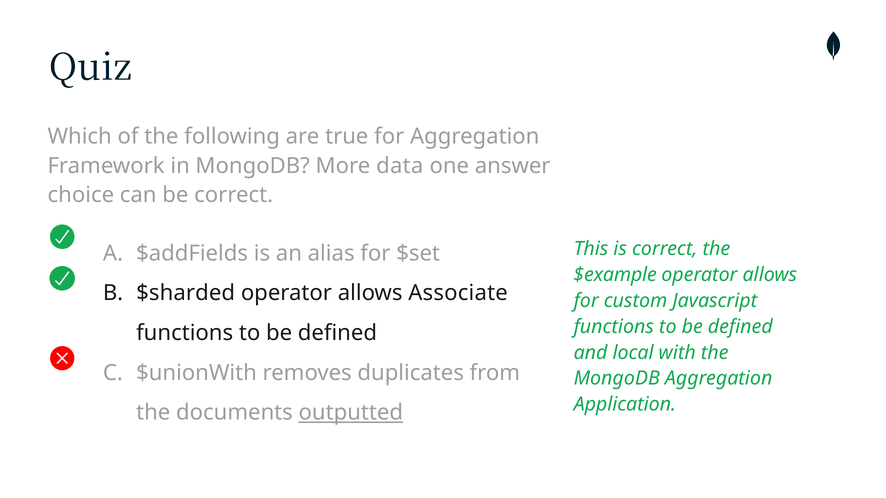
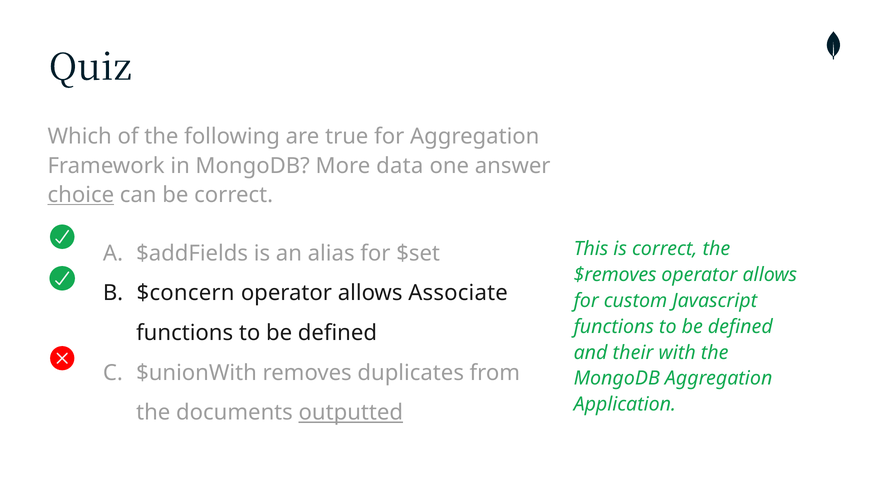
choice underline: none -> present
$example: $example -> $removes
$sharded: $sharded -> $concern
local: local -> their
